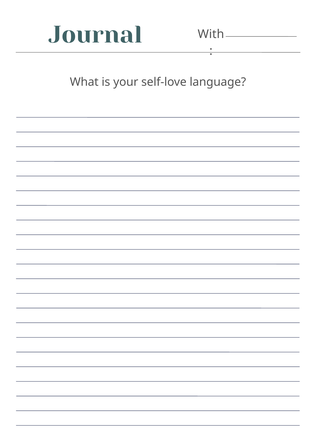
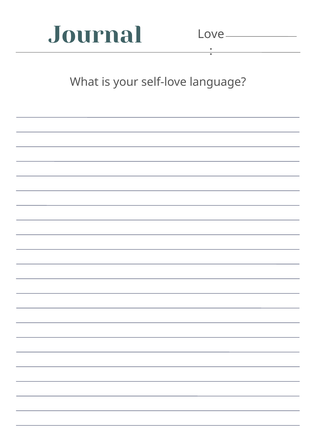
With: With -> Love
